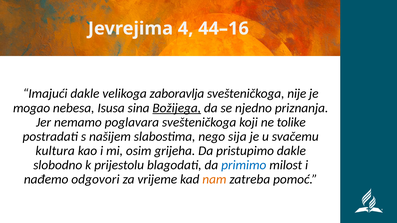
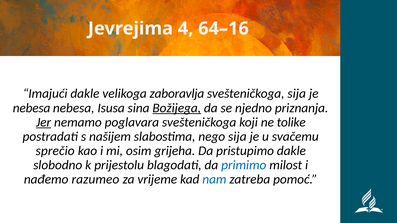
44–16: 44–16 -> 64–16
svešteničkoga nije: nije -> sija
mogao at (32, 108): mogao -> nebesa
Jer underline: none -> present
kultura: kultura -> sprečio
odgovori: odgovori -> razumeo
nam colour: orange -> blue
